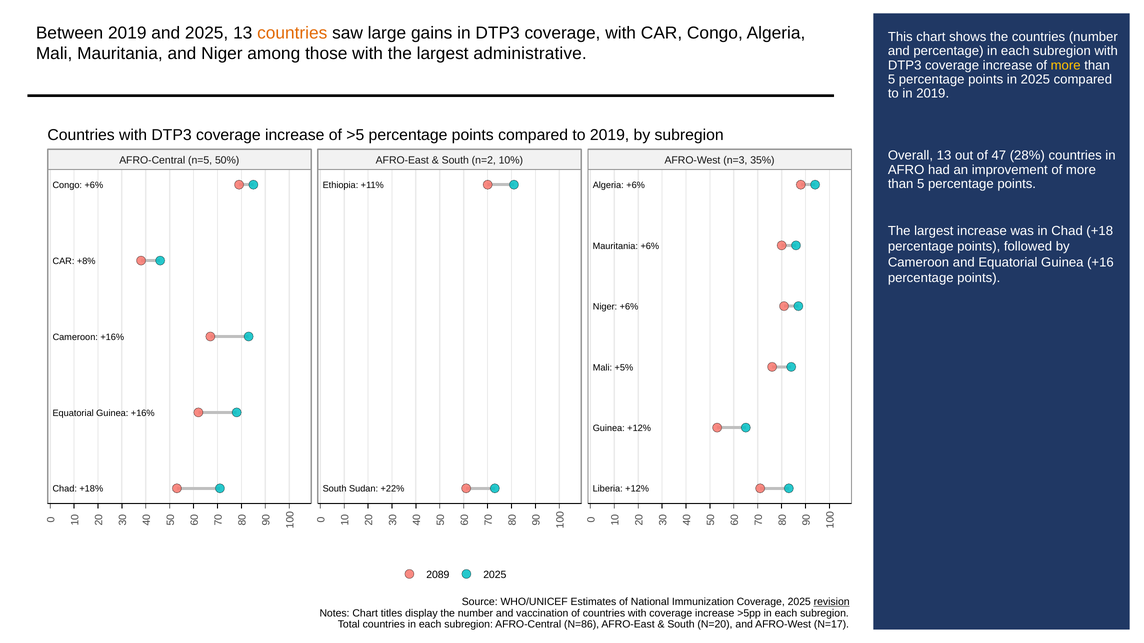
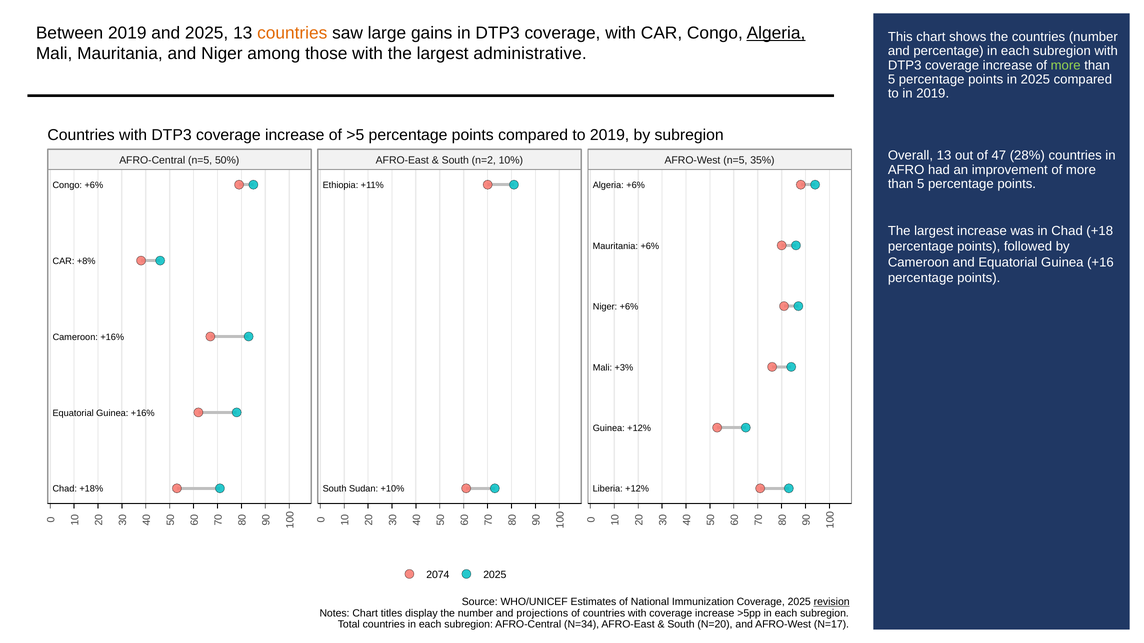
Algeria at (776, 33) underline: none -> present
more at (1066, 65) colour: yellow -> light green
AFRO-West n=3: n=3 -> n=5
+5%: +5% -> +3%
+22%: +22% -> +10%
2089: 2089 -> 2074
vaccination: vaccination -> projections
N=86: N=86 -> N=34
